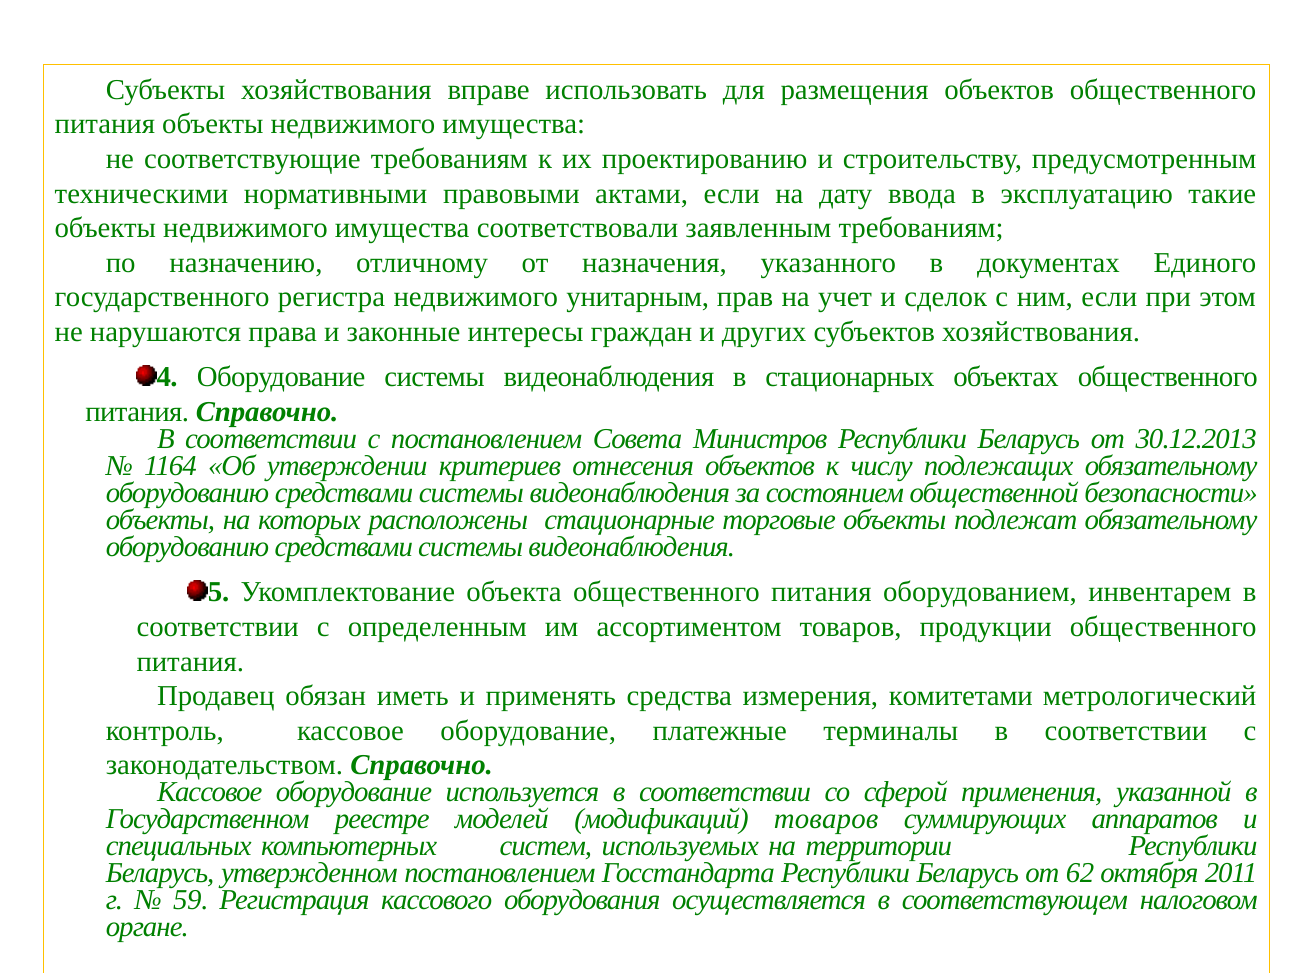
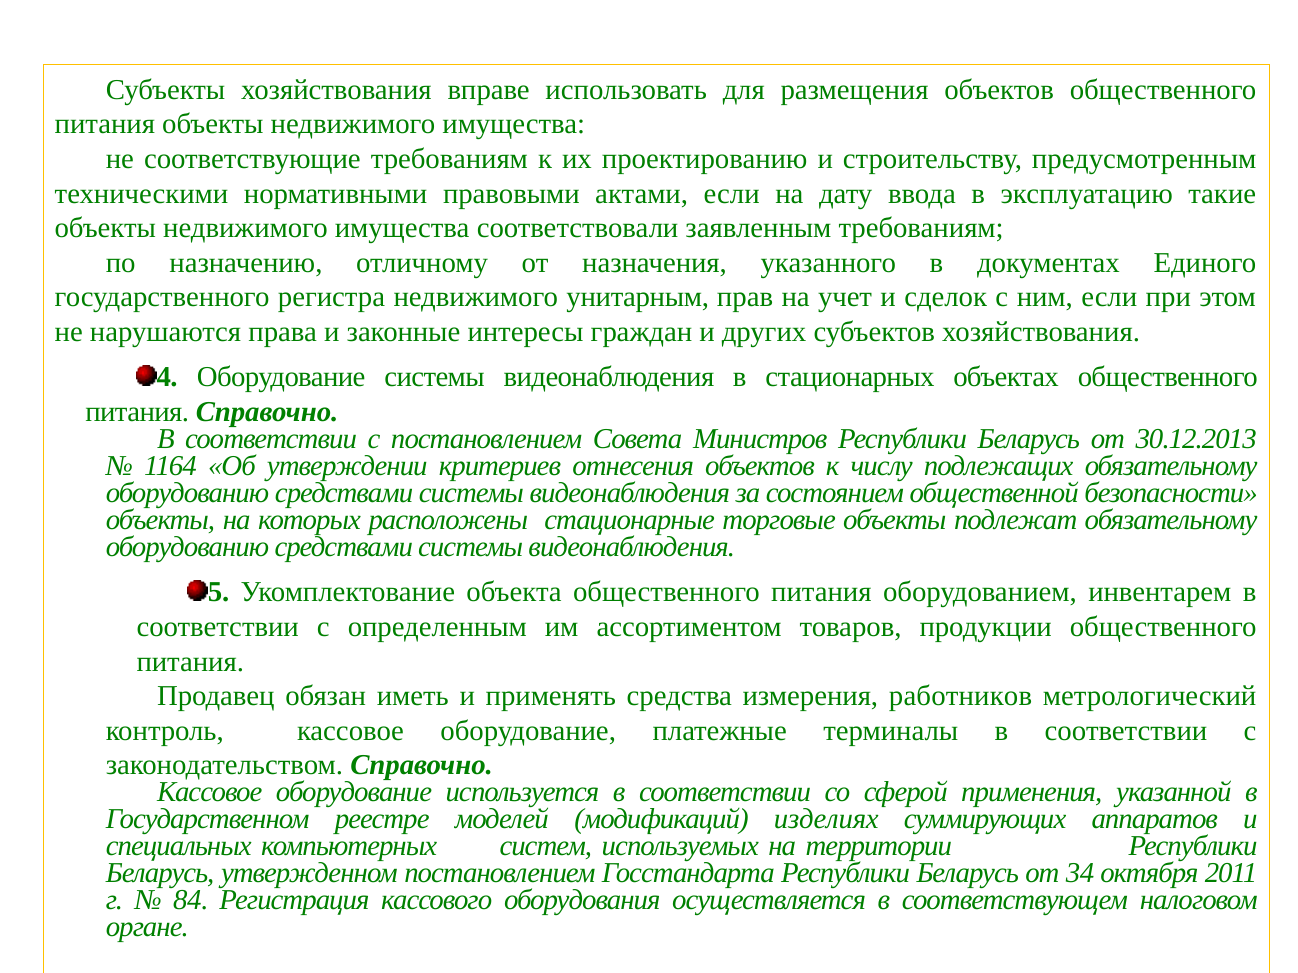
комитетами: комитетами -> работников
модификаций товаров: товаров -> изделиях
62: 62 -> 34
59: 59 -> 84
